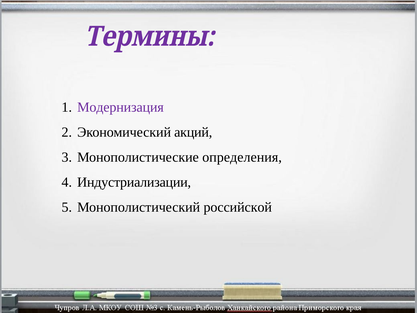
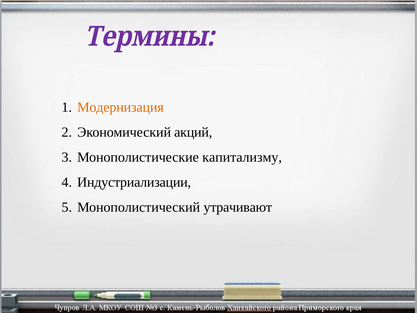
Модернизация colour: purple -> orange
определения: определения -> капитализму
российской: российской -> утрачивают
